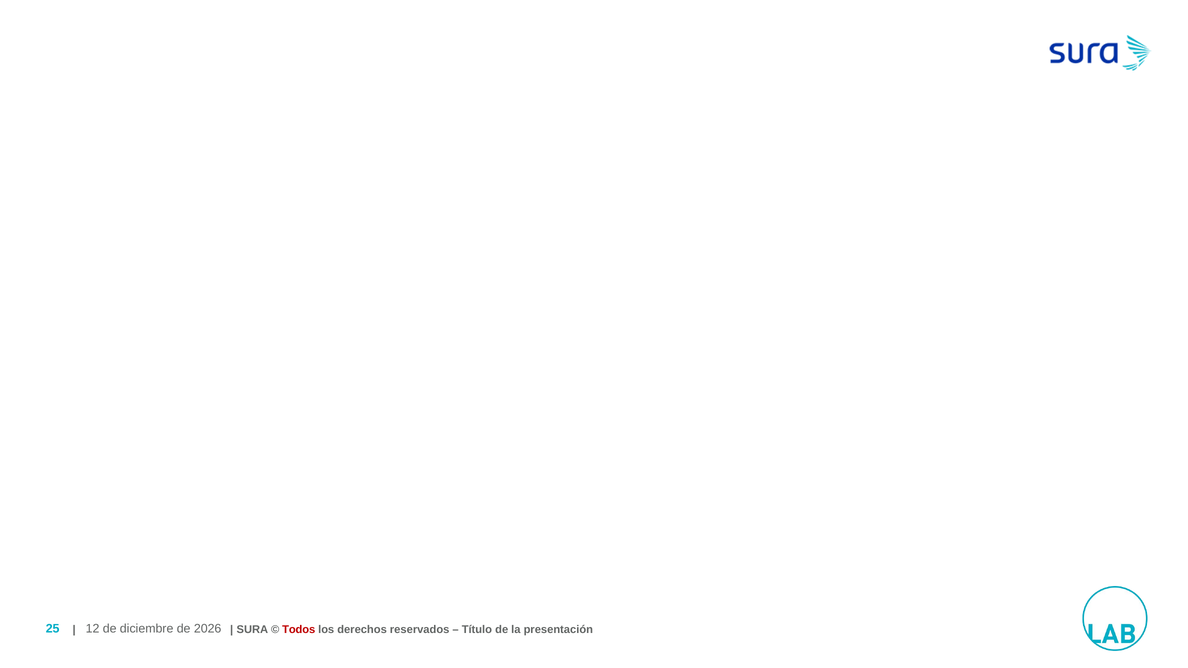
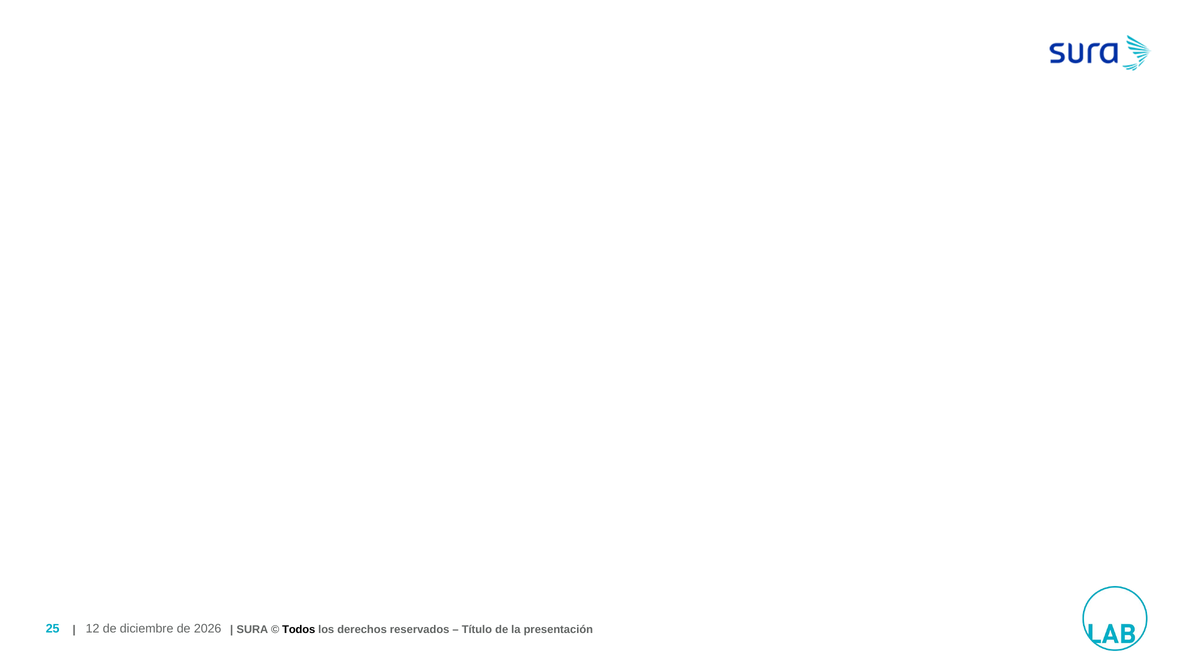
Todos colour: red -> black
